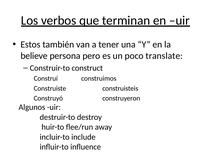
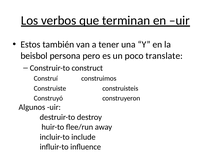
believe: believe -> beisbol
